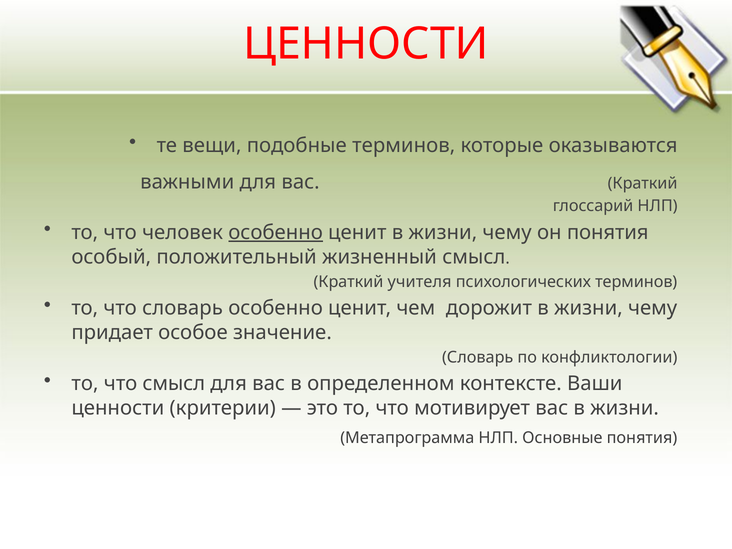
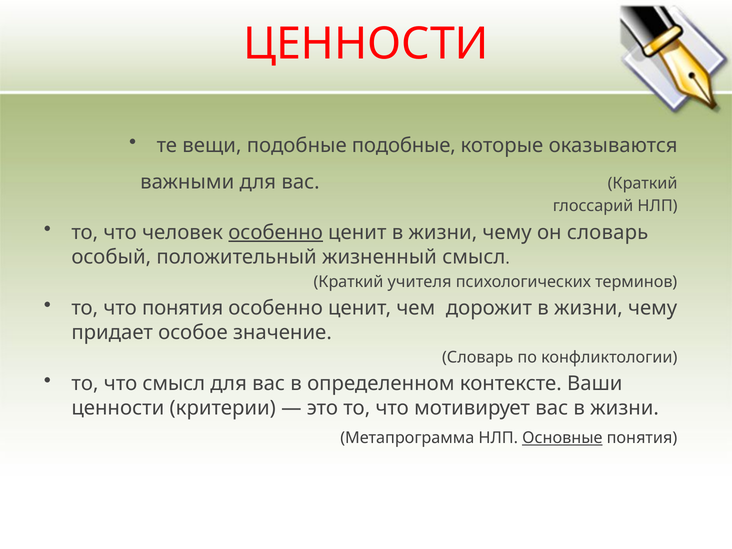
подобные терминов: терминов -> подобные
он понятия: понятия -> словарь
что словарь: словарь -> понятия
Основные underline: none -> present
